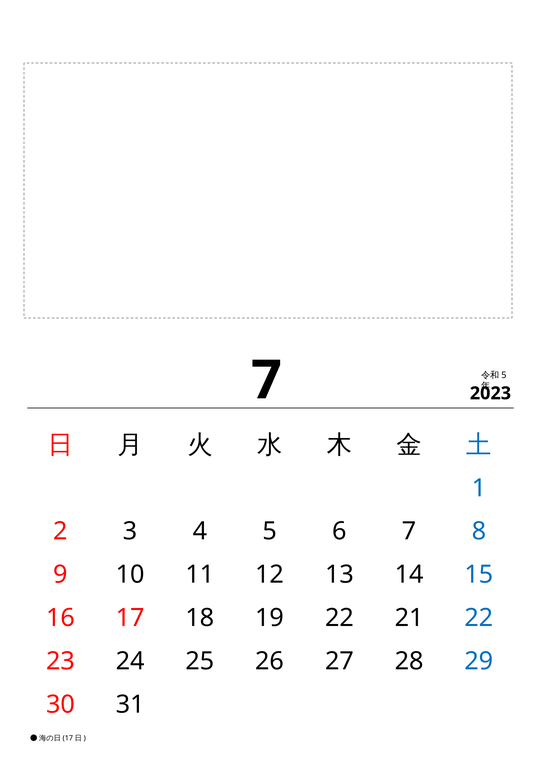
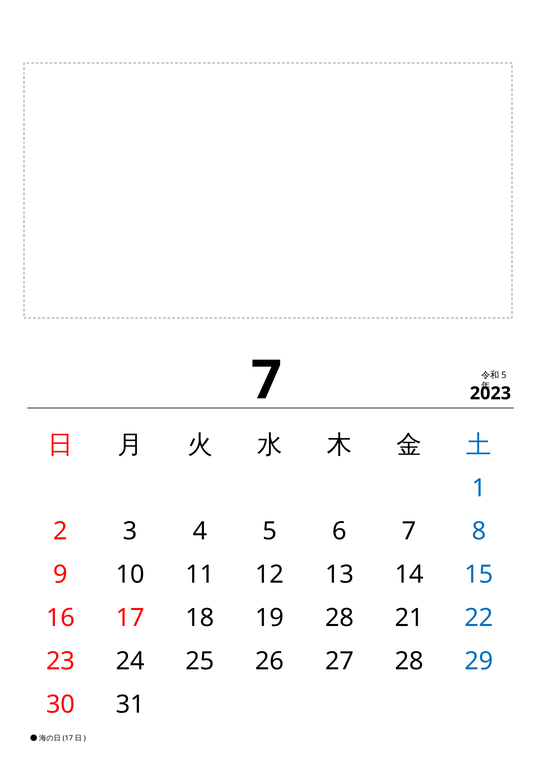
19 22: 22 -> 28
